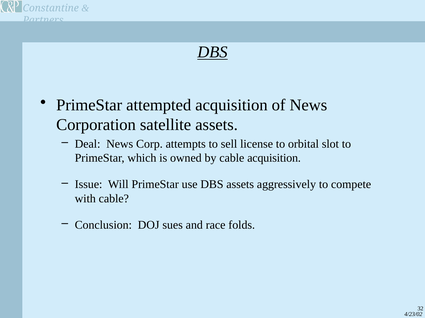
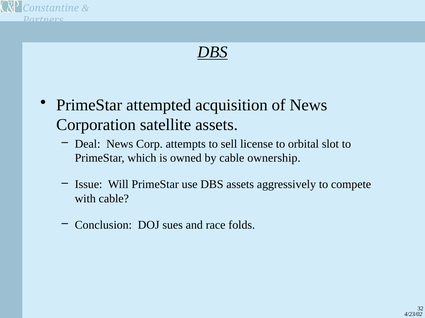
cable acquisition: acquisition -> ownership
